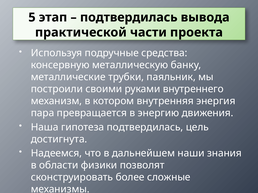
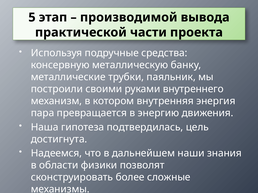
подтвердилась at (129, 17): подтвердилась -> производимой
